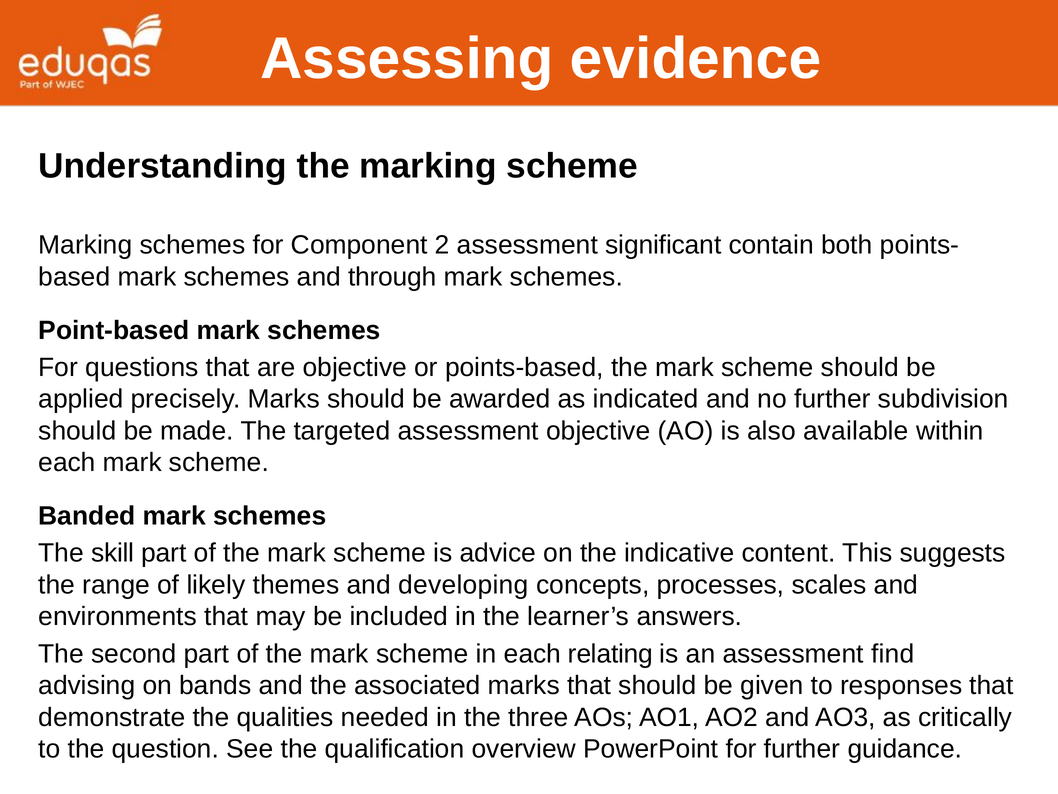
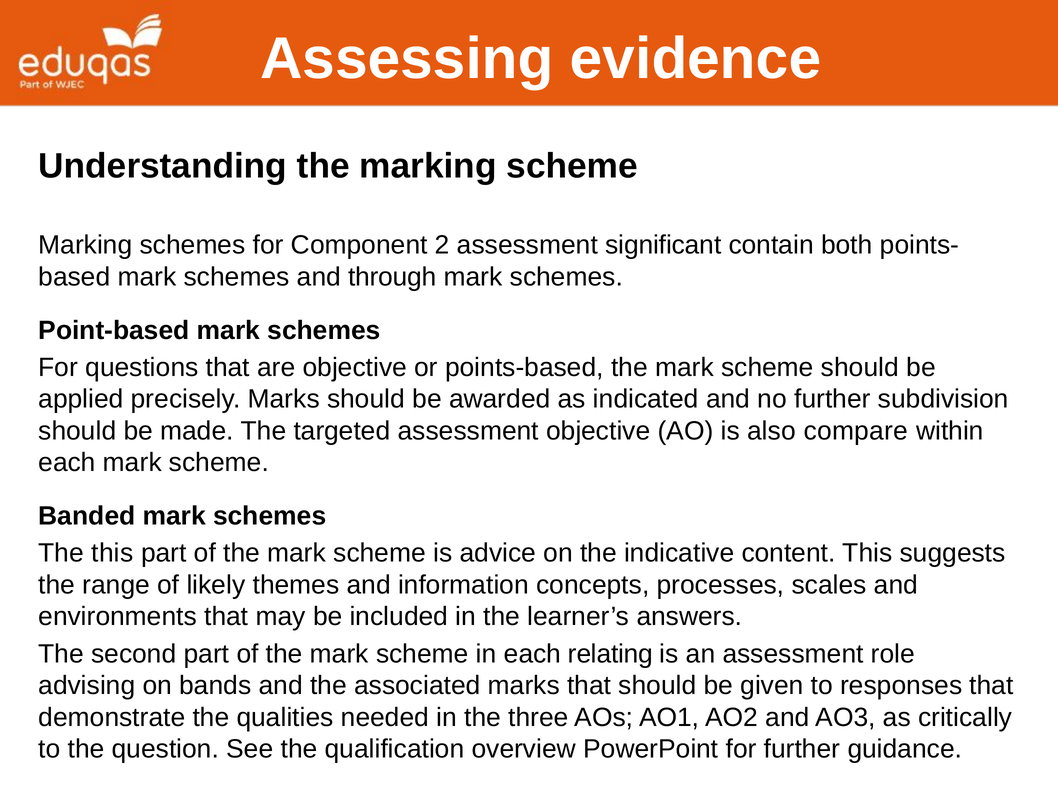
available: available -> compare
The skill: skill -> this
developing: developing -> information
find: find -> role
